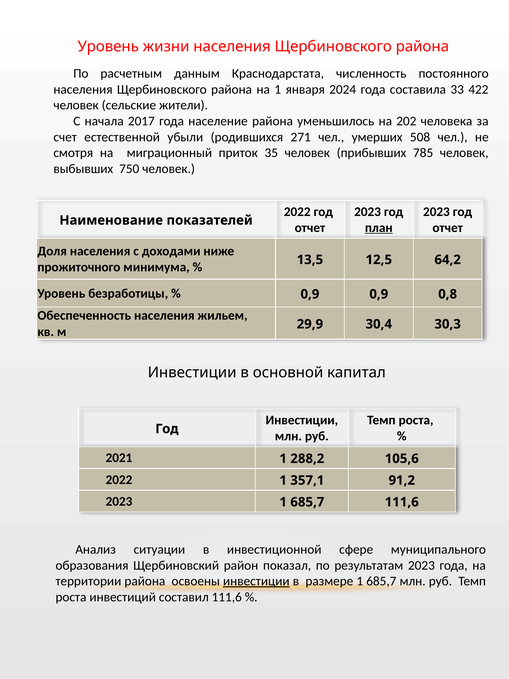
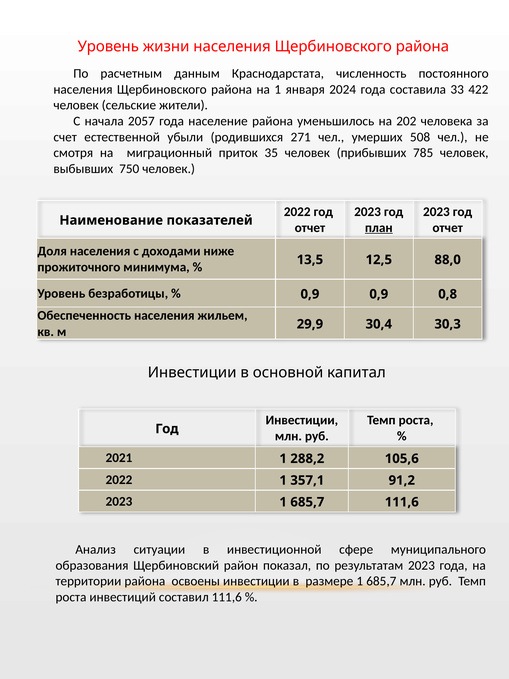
2017: 2017 -> 2057
64,2: 64,2 -> 88,0
инвестиции at (256, 581) underline: present -> none
